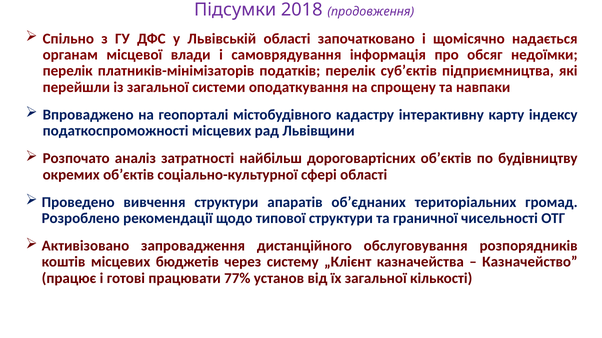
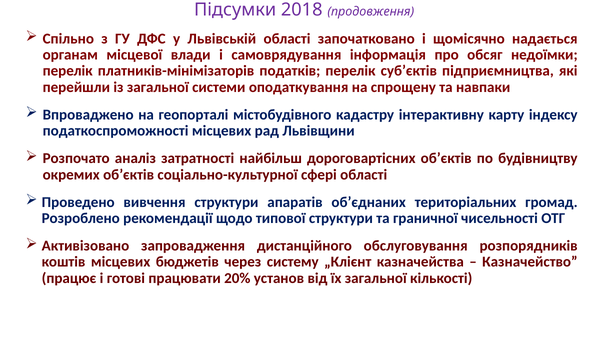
77%: 77% -> 20%
